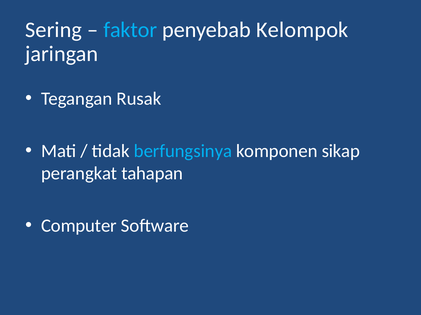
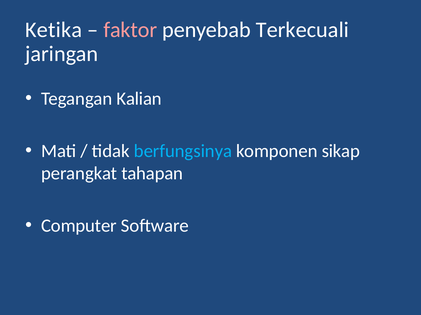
Sering: Sering -> Ketika
faktor colour: light blue -> pink
Kelompok: Kelompok -> Terkecuali
Rusak: Rusak -> Kalian
